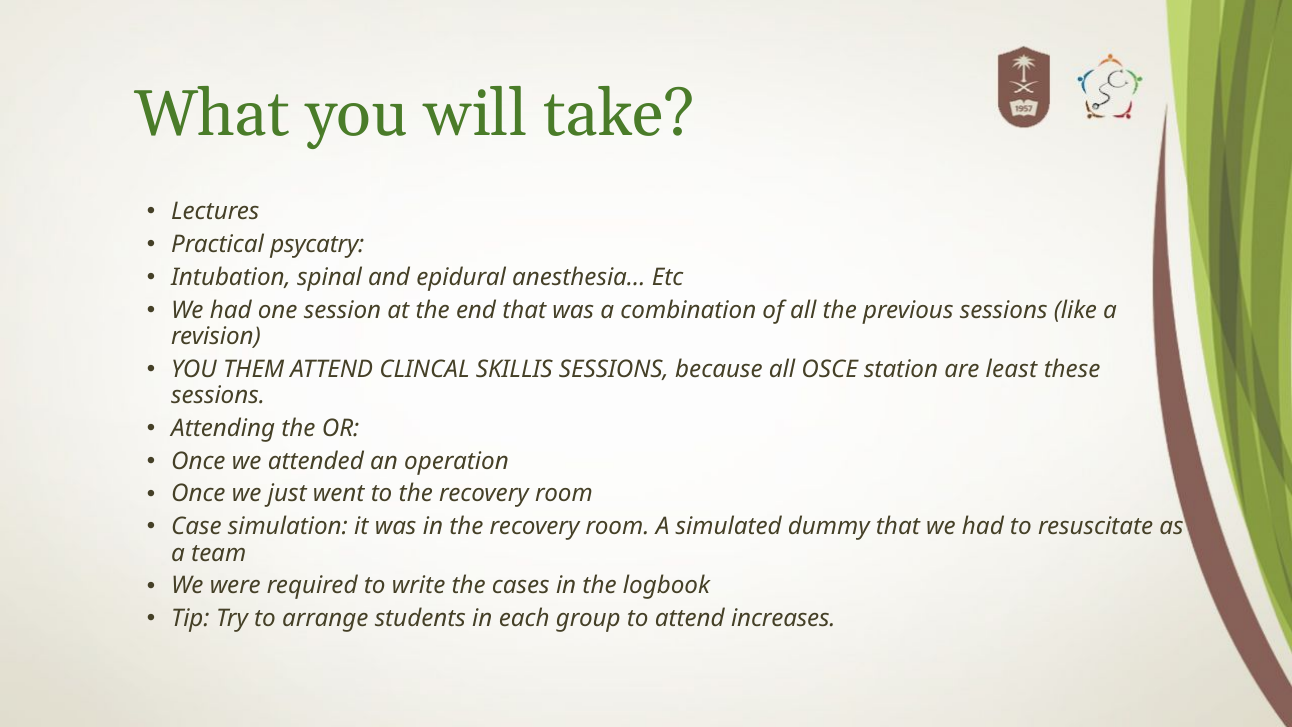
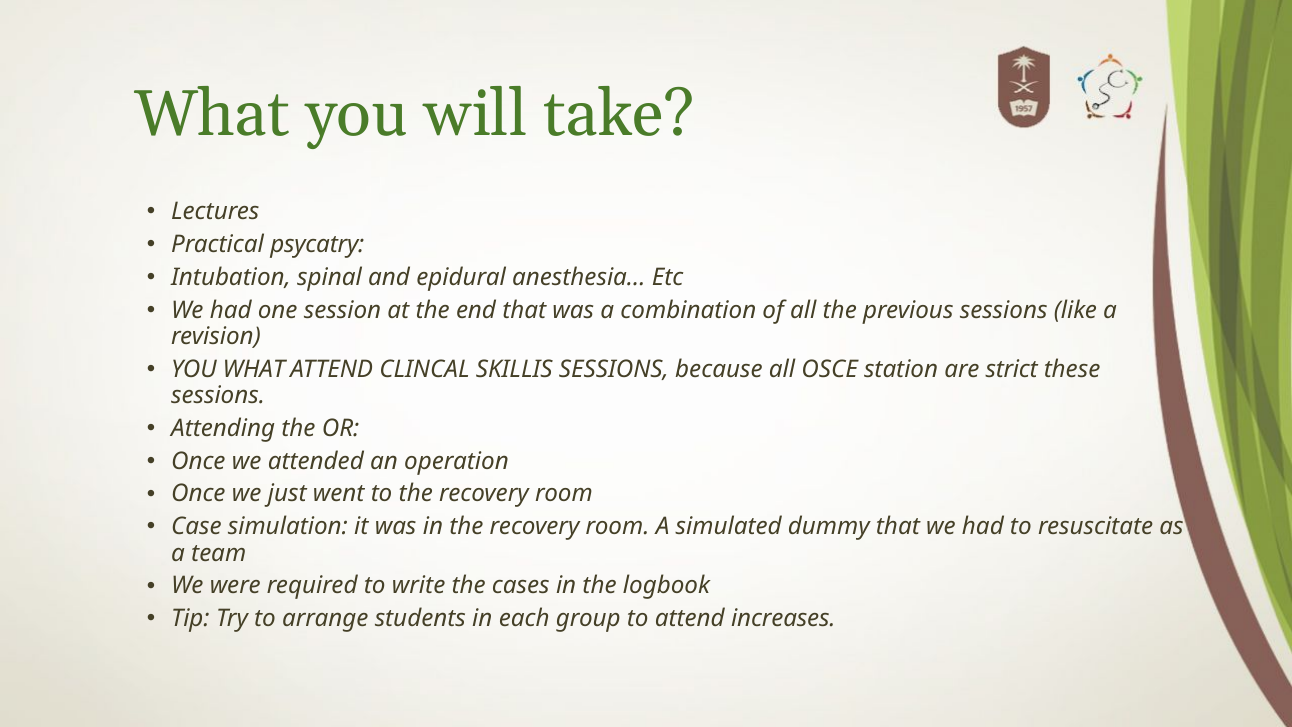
YOU THEM: THEM -> WHAT
least: least -> strict
